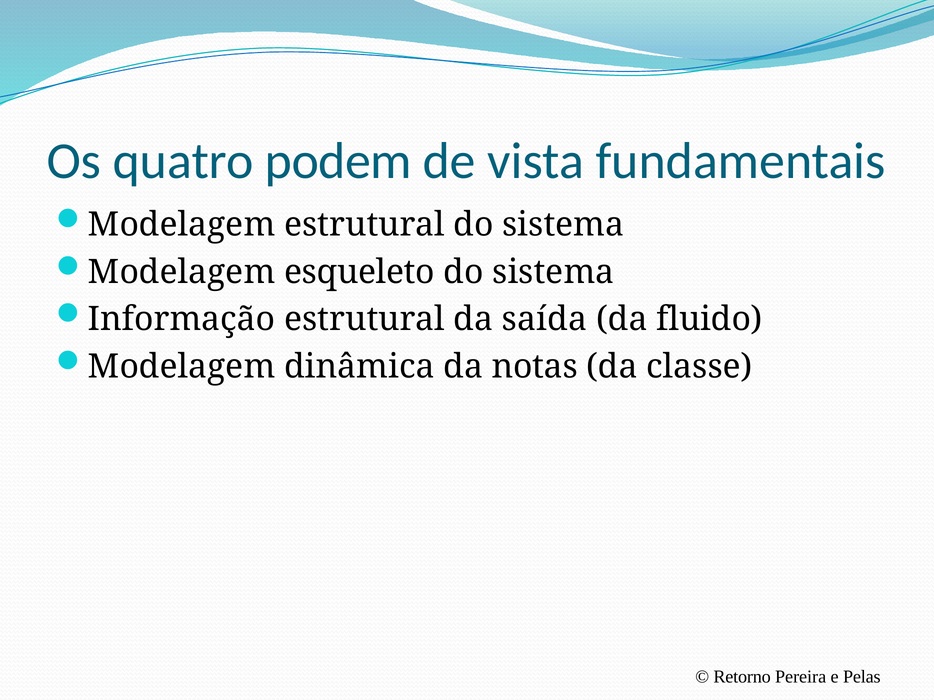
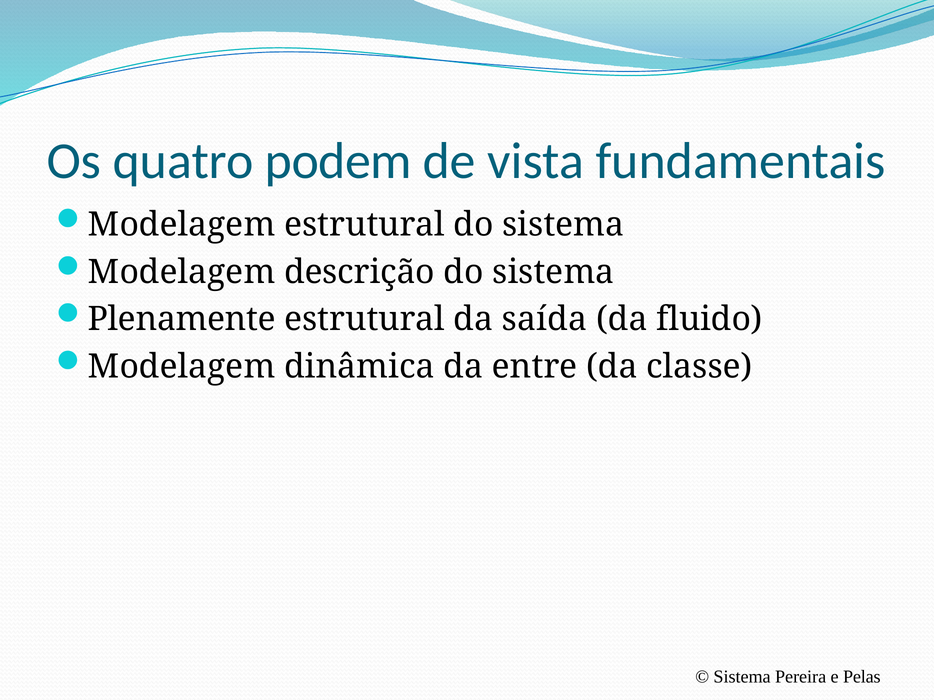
esqueleto: esqueleto -> descrição
Informação: Informação -> Plenamente
notas: notas -> entre
Retorno at (742, 677): Retorno -> Sistema
